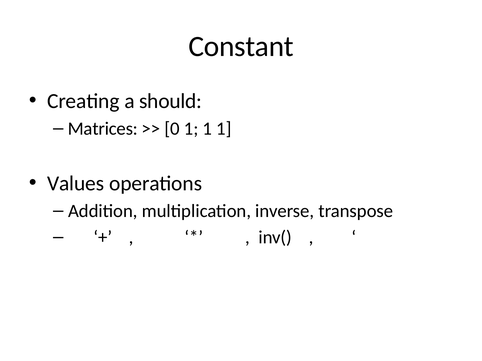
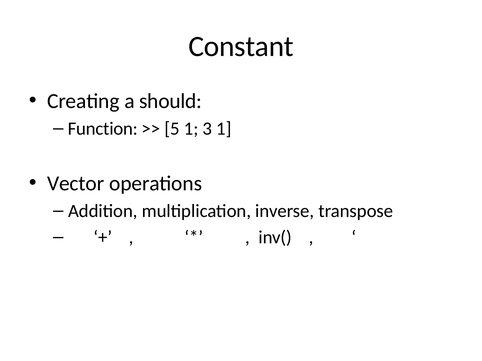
Matrices: Matrices -> Function
0: 0 -> 5
1 at (207, 129): 1 -> 3
Values: Values -> Vector
